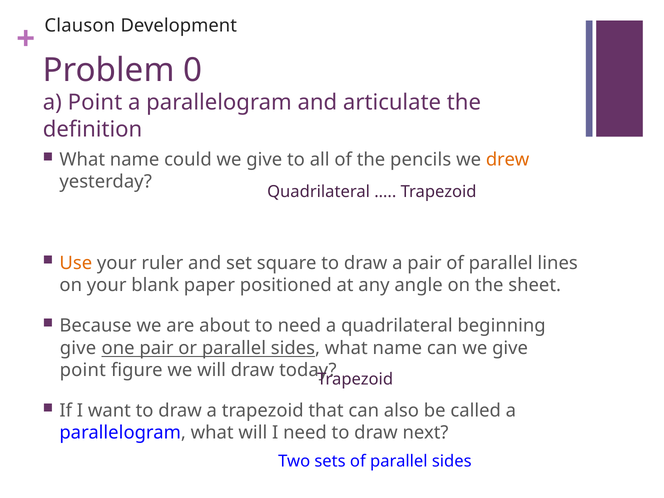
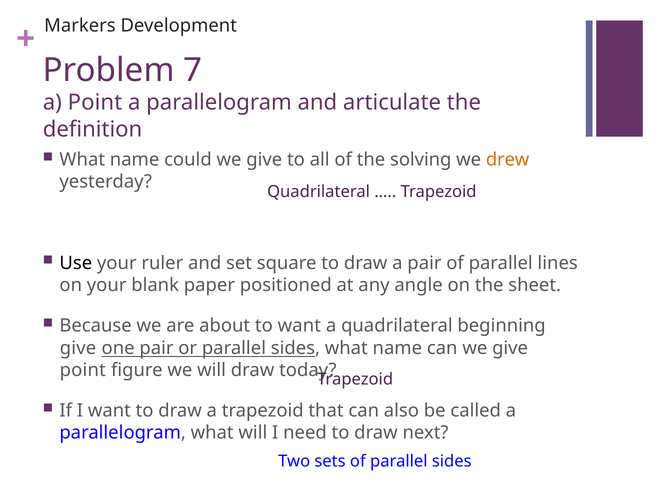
Clauson: Clauson -> Markers
0: 0 -> 7
pencils: pencils -> solving
Use colour: orange -> black
to need: need -> want
